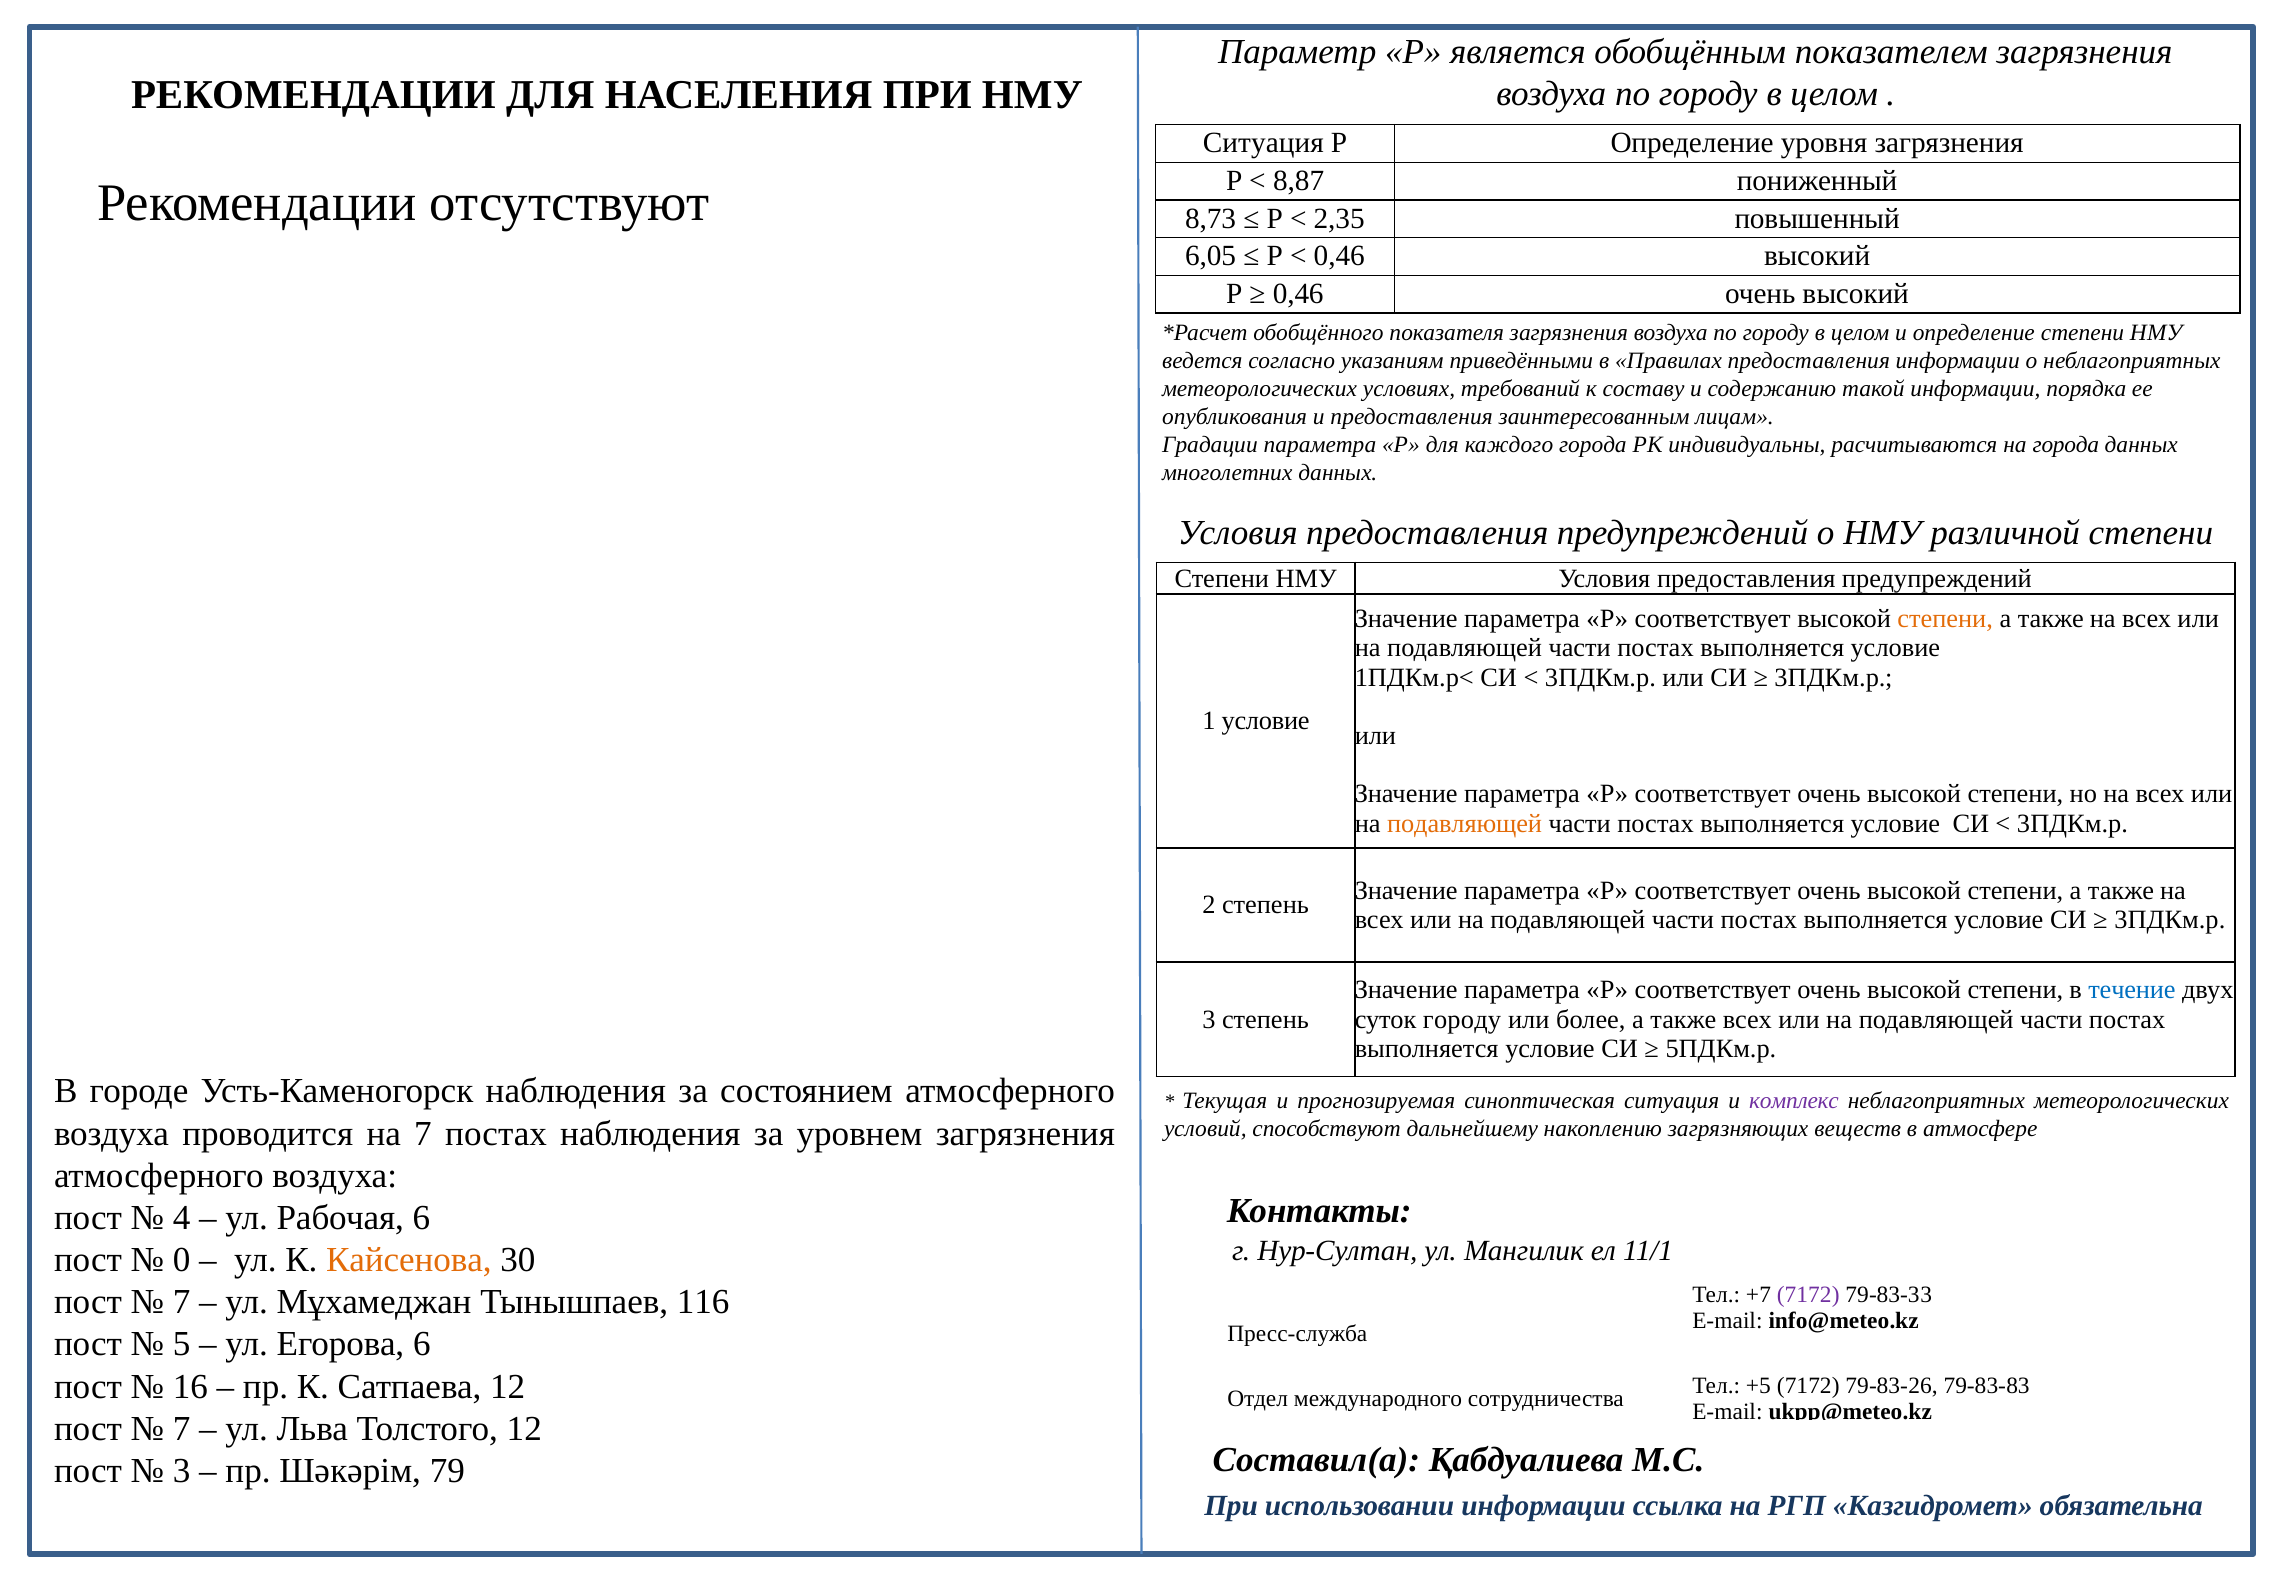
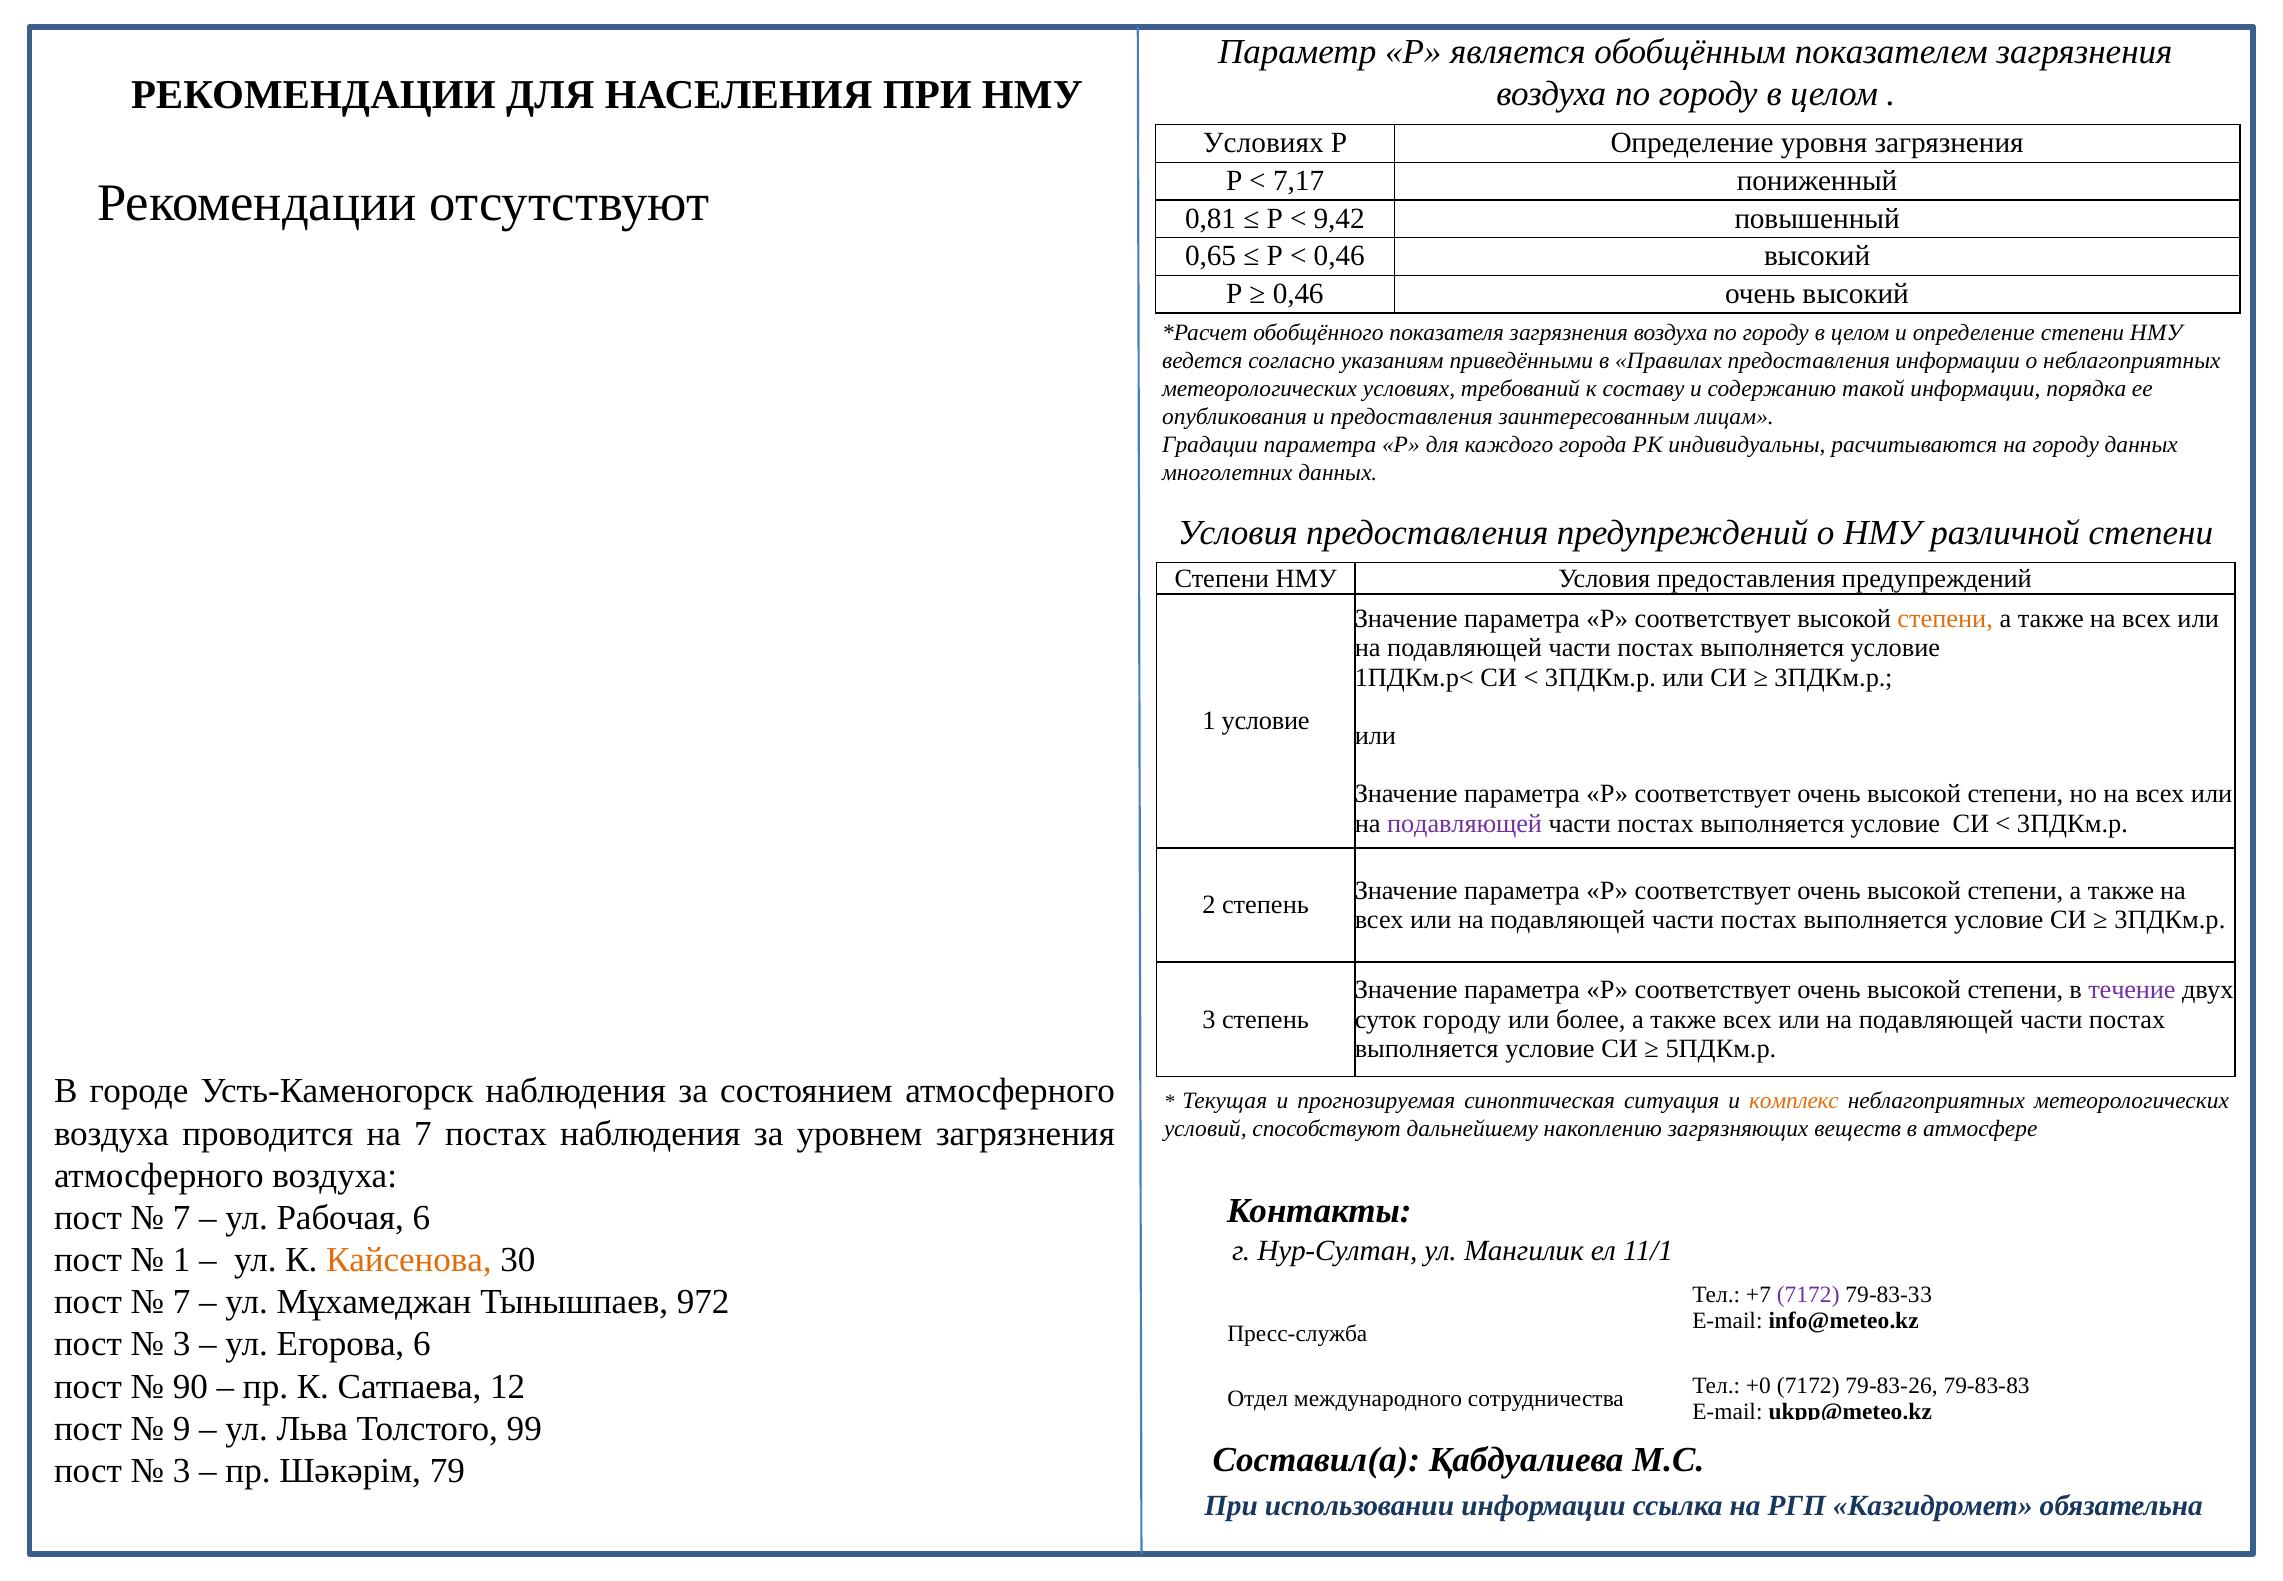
Ситуация at (1263, 143): Ситуация -> Условиях
8,87: 8,87 -> 7,17
8,73: 8,73 -> 0,81
2,35: 2,35 -> 9,42
6,05: 6,05 -> 0,65
на города: города -> городу
подавляющей at (1465, 823) colour: orange -> purple
течение colour: blue -> purple
комплекс colour: purple -> orange
4 at (182, 1217): 4 -> 7
0 at (182, 1260): 0 -> 1
116: 116 -> 972
5 at (182, 1344): 5 -> 3
16: 16 -> 90
+5: +5 -> +0
7 at (182, 1428): 7 -> 9
Толстого 12: 12 -> 99
